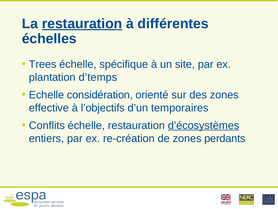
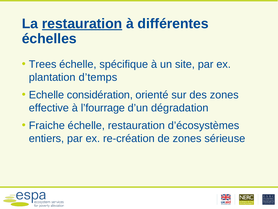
l’objectifs: l’objectifs -> l’fourrage
temporaires: temporaires -> dégradation
Conflits: Conflits -> Fraiche
d’écosystèmes underline: present -> none
perdants: perdants -> sérieuse
